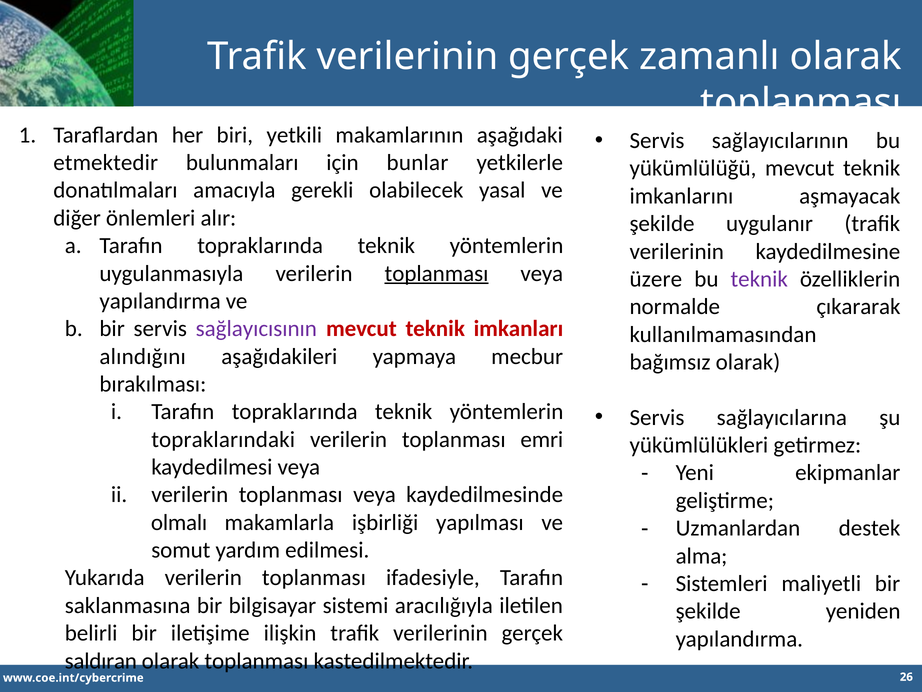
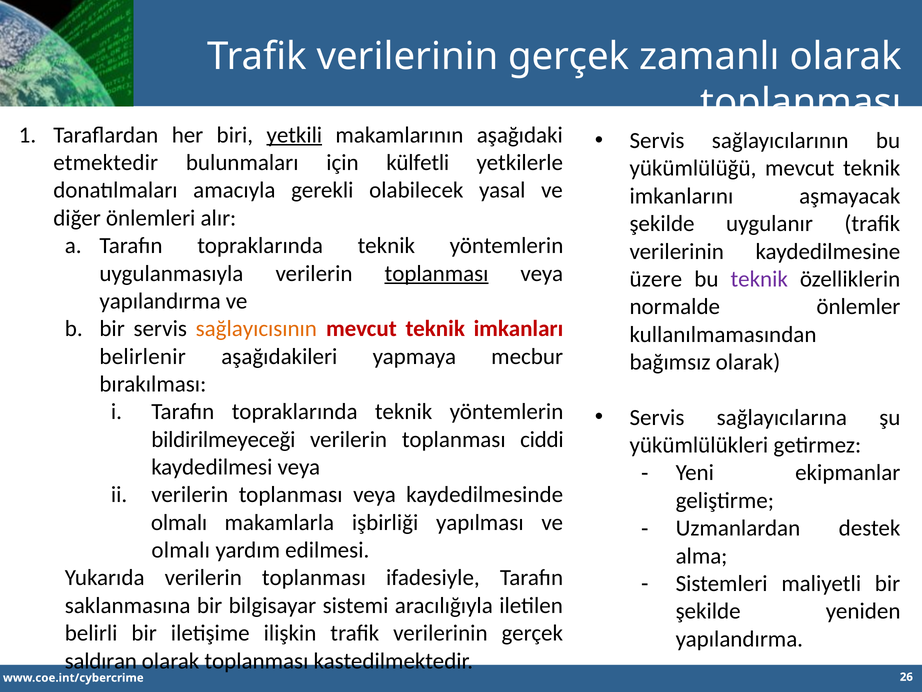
yetkili underline: none -> present
bunlar: bunlar -> külfetli
çıkararak: çıkararak -> önlemler
sağlayıcısının colour: purple -> orange
alındığını: alındığını -> belirlenir
topraklarındaki: topraklarındaki -> bildirilmeyeceği
emri: emri -> ciddi
somut at (181, 550): somut -> olmalı
